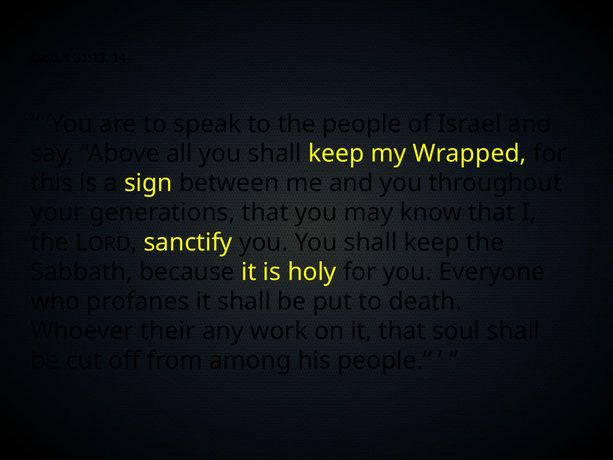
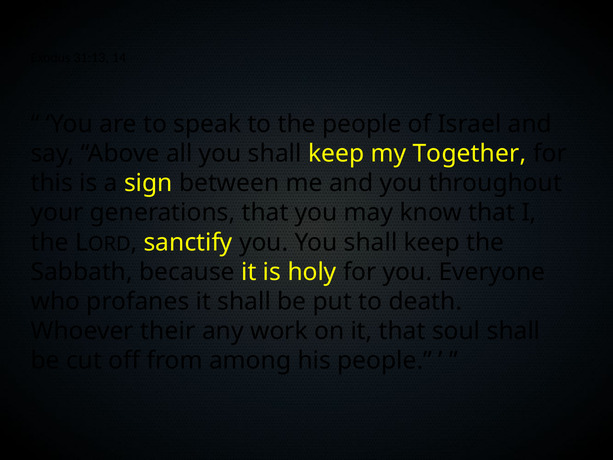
Wrapped: Wrapped -> Together
